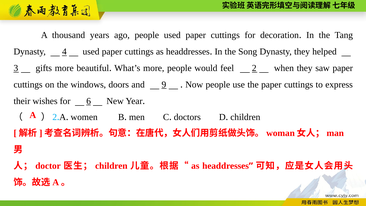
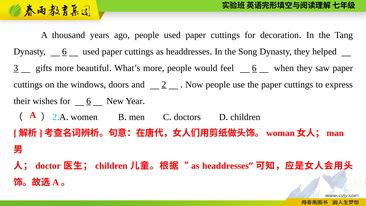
Dynasty 4: 4 -> 6
feel 2: 2 -> 6
9: 9 -> 2
